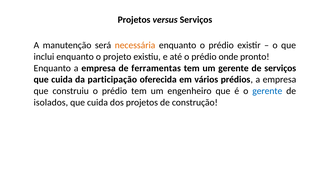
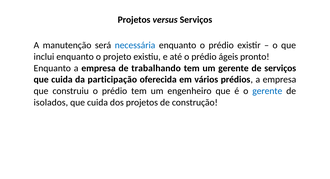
necessária colour: orange -> blue
onde: onde -> ágeis
ferramentas: ferramentas -> trabalhando
